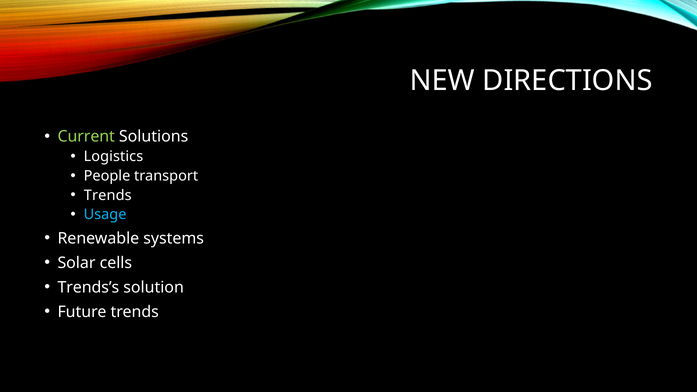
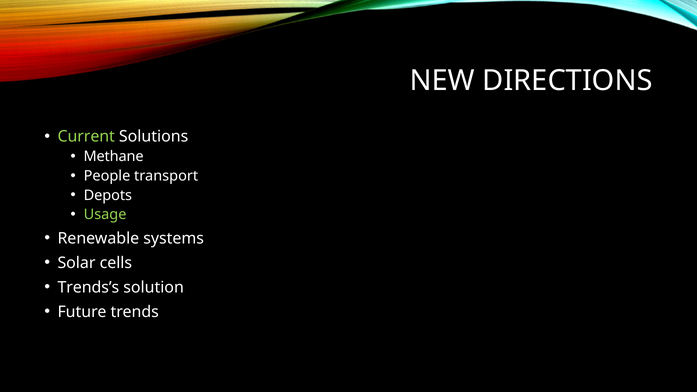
Logistics: Logistics -> Methane
Trends at (108, 195): Trends -> Depots
Usage colour: light blue -> light green
